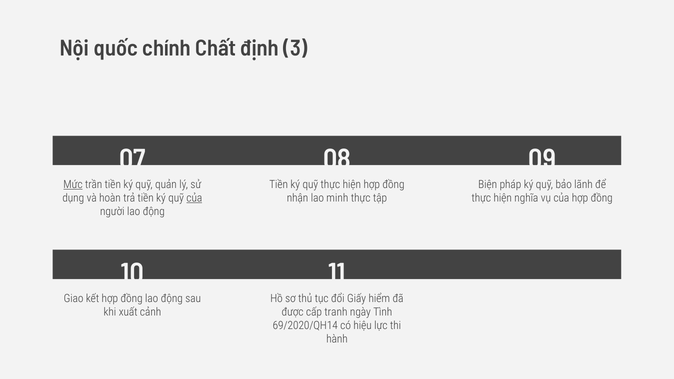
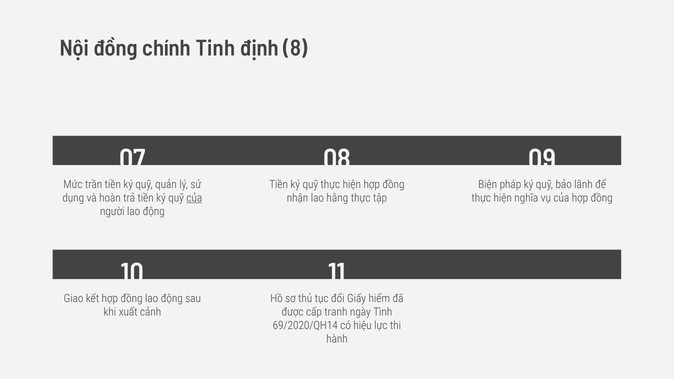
Nội quốc: quốc -> đồng
Chất: Chất -> Tinh
3: 3 -> 8
Mức underline: present -> none
minh: minh -> hằng
